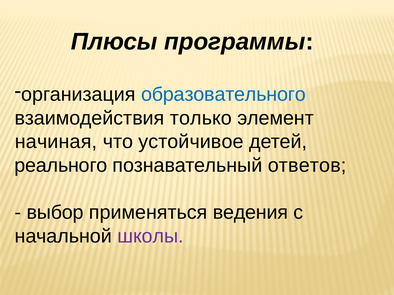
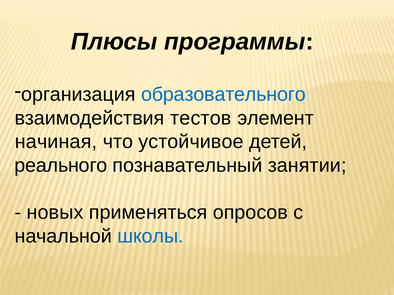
только: только -> тестов
ответов: ответов -> занятии
выбор: выбор -> новых
ведения: ведения -> опросов
школы colour: purple -> blue
